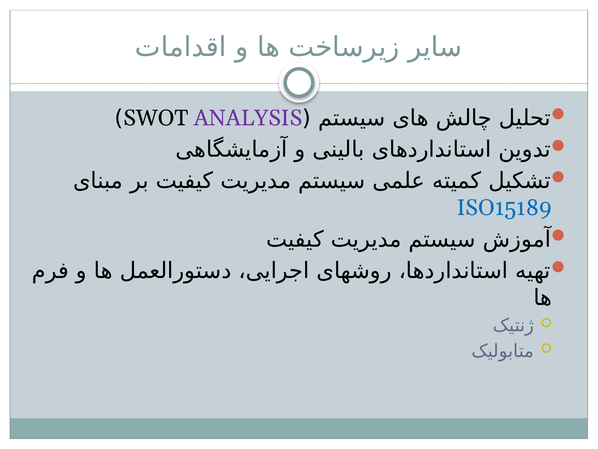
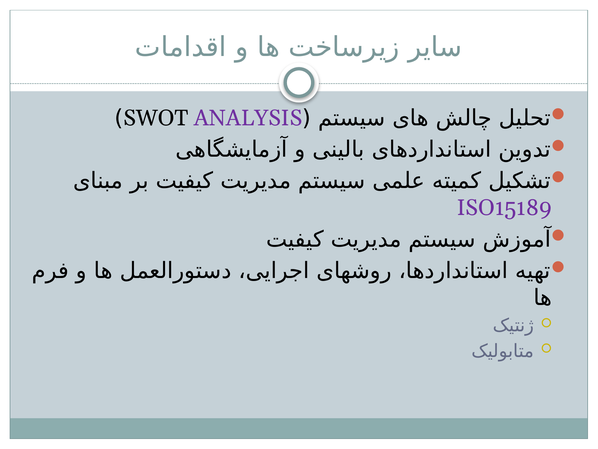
ISO15189 colour: blue -> purple
